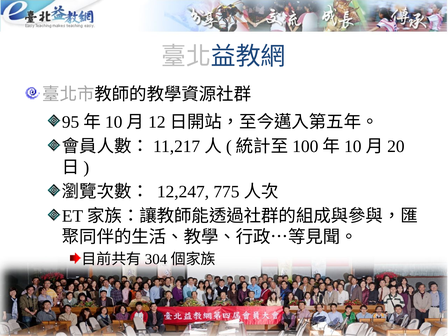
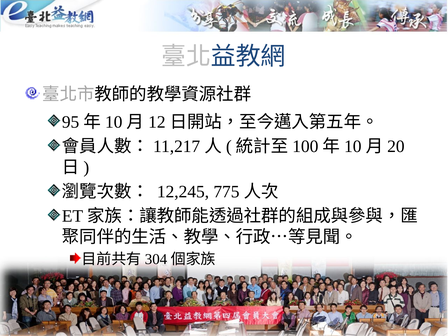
12,247: 12,247 -> 12,245
